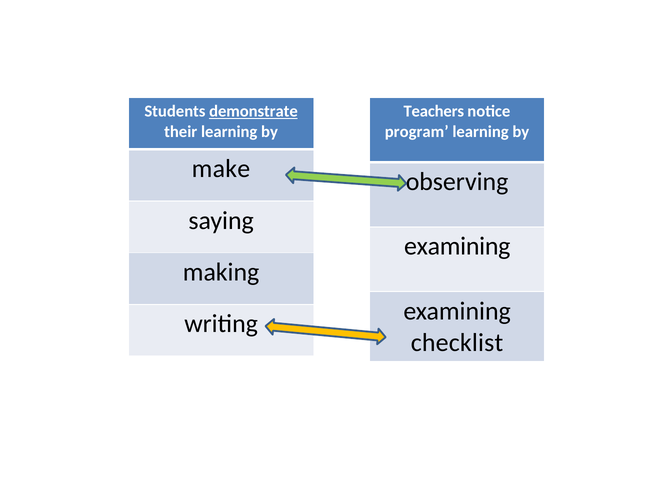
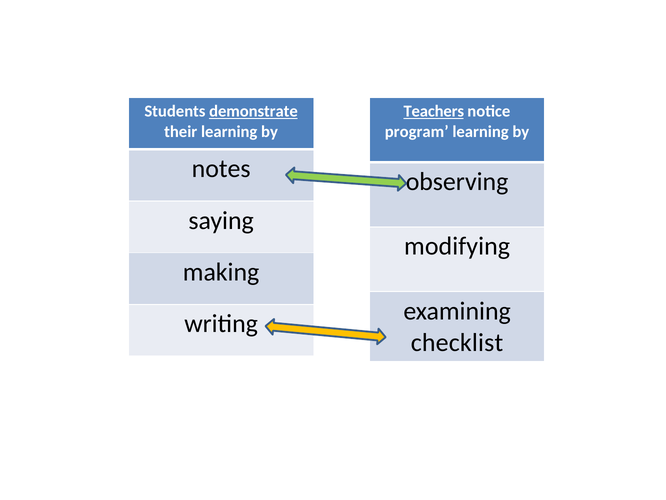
Teachers underline: none -> present
make: make -> notes
examining at (457, 246): examining -> modifying
